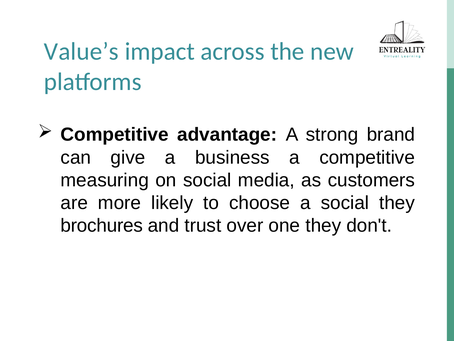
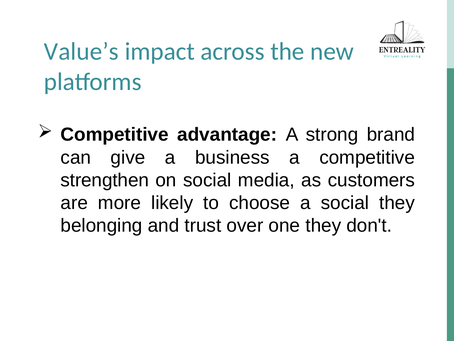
measuring: measuring -> strengthen
brochures: brochures -> belonging
